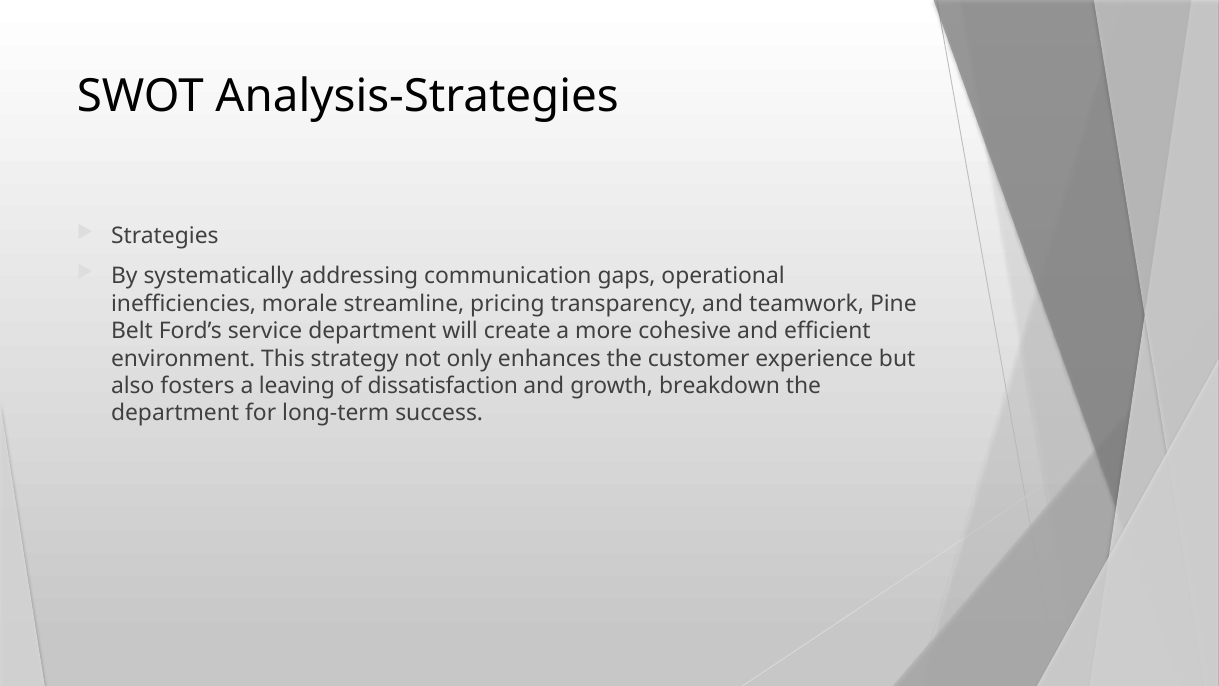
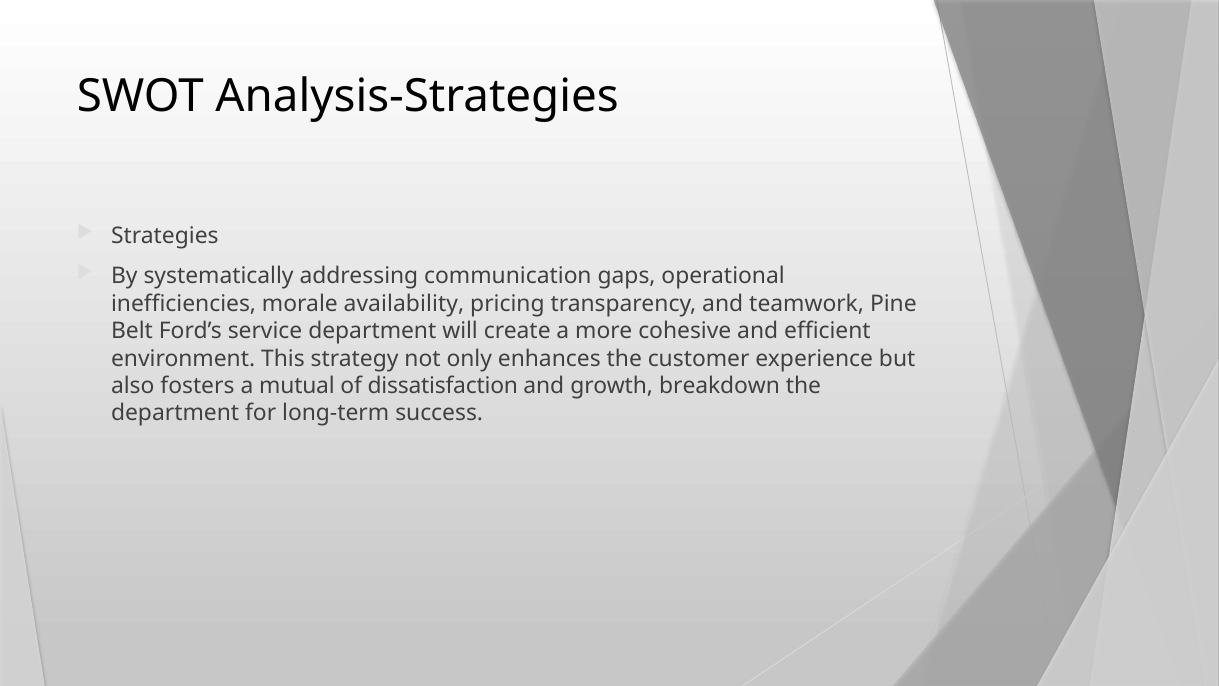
streamline: streamline -> availability
leaving: leaving -> mutual
